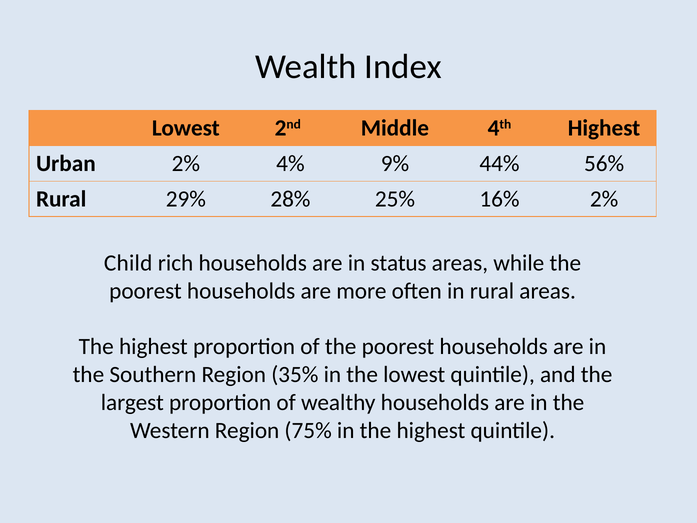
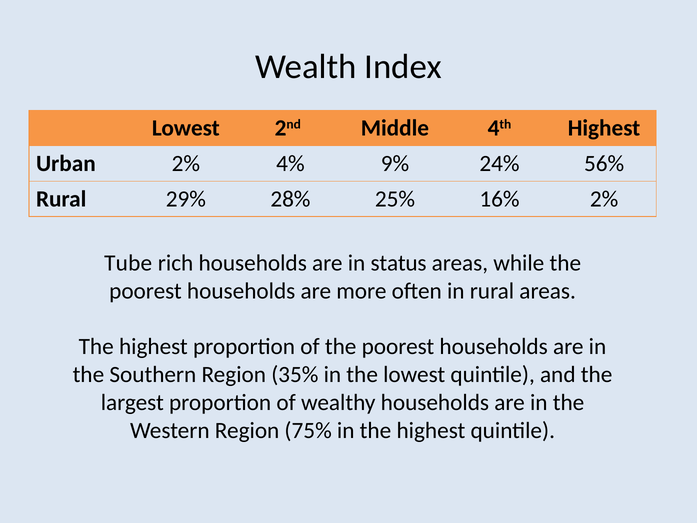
44%: 44% -> 24%
Child: Child -> Tube
